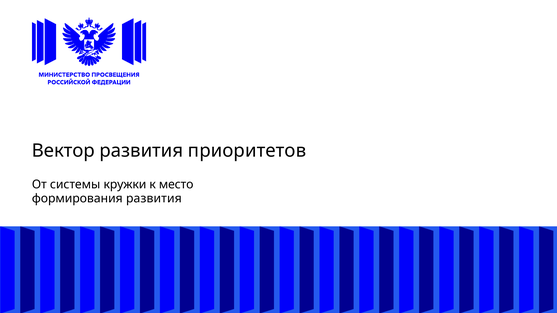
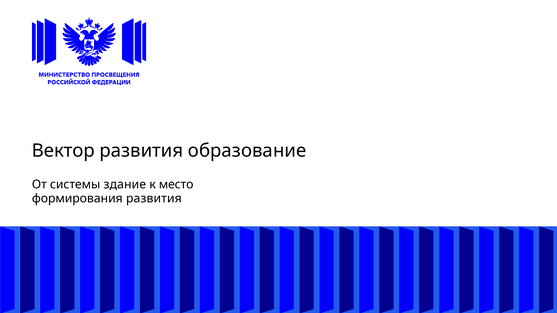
приоритетов: приоритетов -> образование
кружки: кружки -> здание
